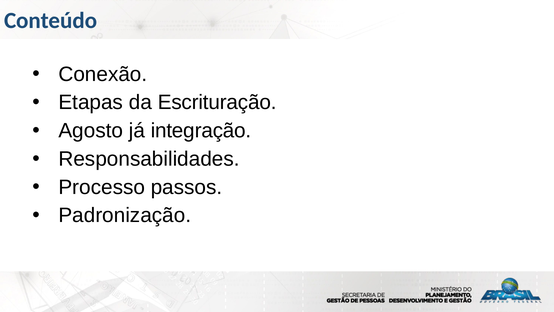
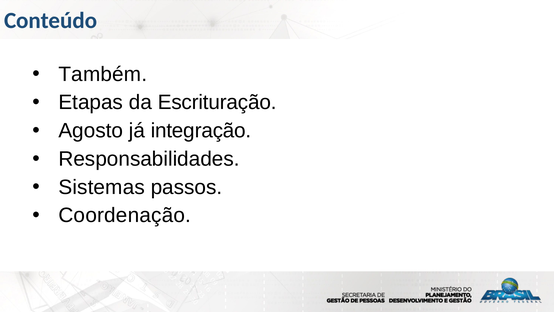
Conexão: Conexão -> Também
Processo: Processo -> Sistemas
Padronização: Padronização -> Coordenação
